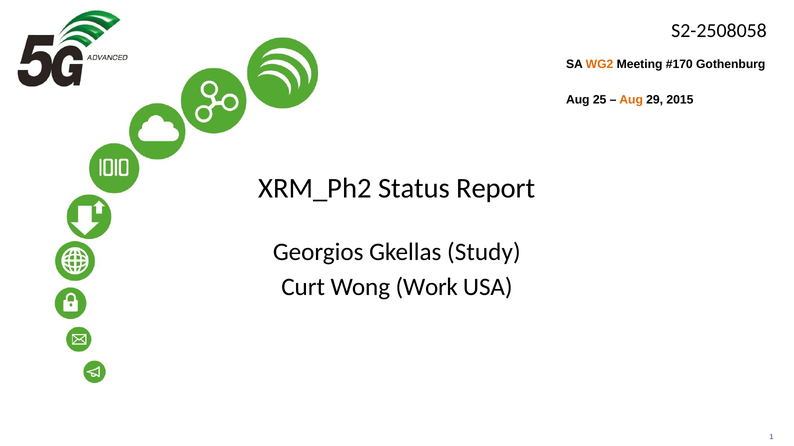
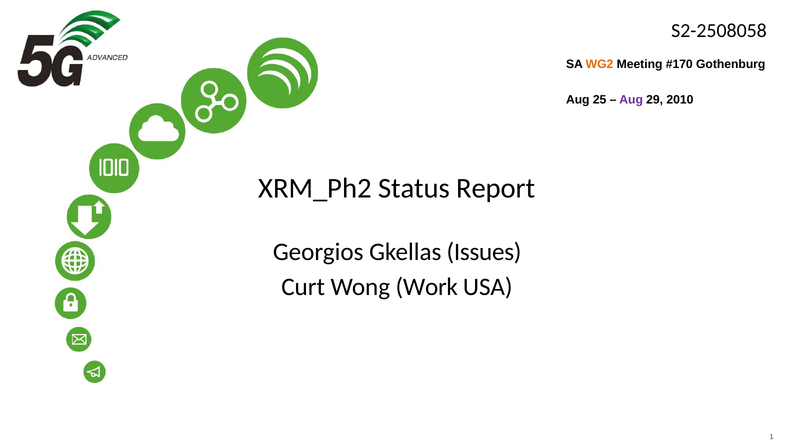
Aug at (631, 100) colour: orange -> purple
2015: 2015 -> 2010
Study: Study -> Issues
